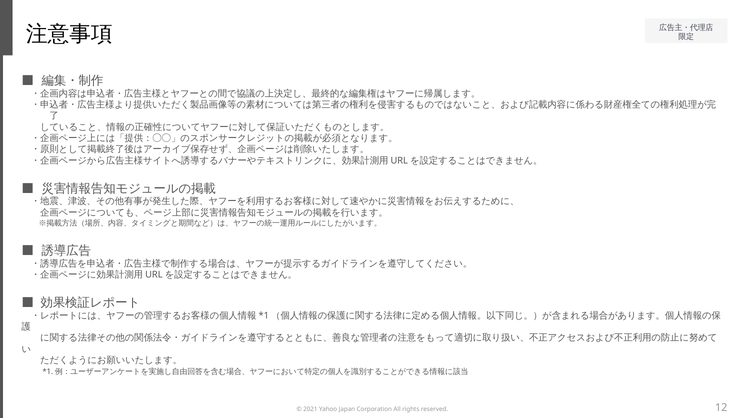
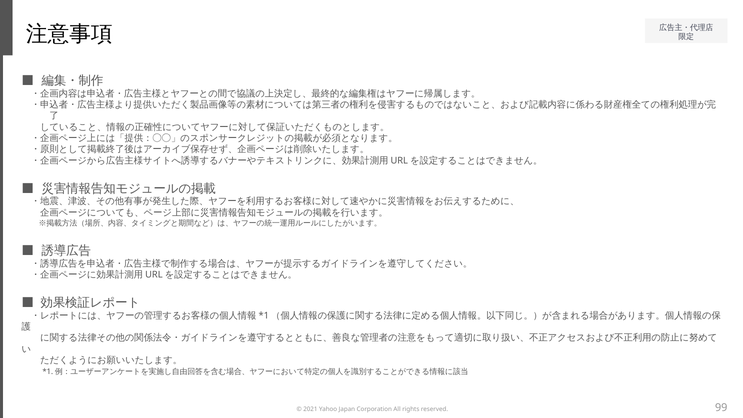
12: 12 -> 99
